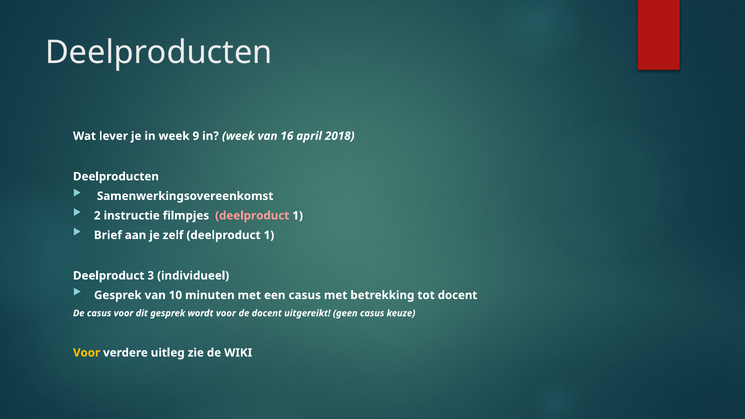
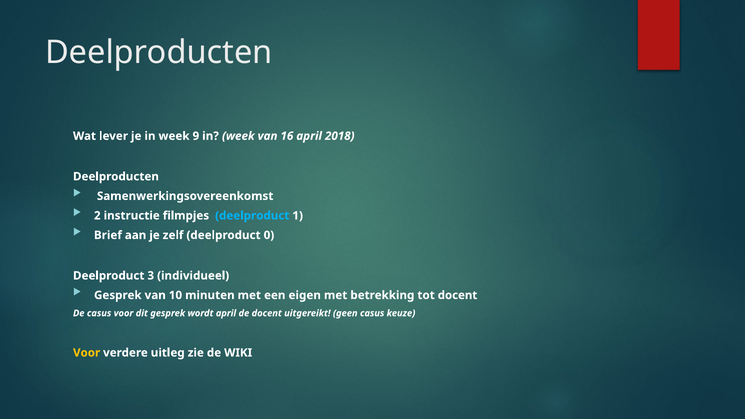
deelproduct at (252, 216) colour: pink -> light blue
zelf deelproduct 1: 1 -> 0
een casus: casus -> eigen
wordt voor: voor -> april
